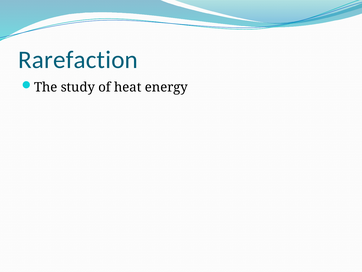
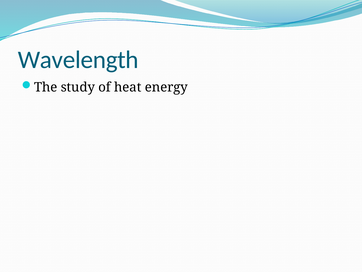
Rarefaction: Rarefaction -> Wavelength
